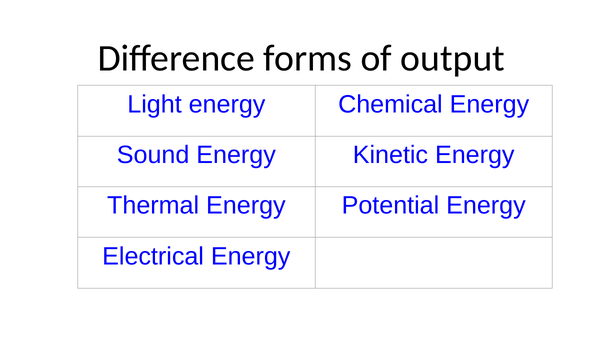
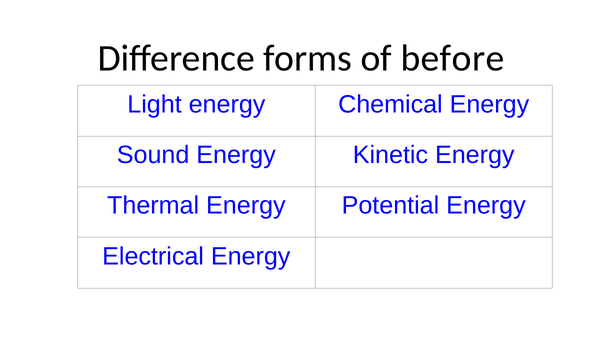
output: output -> before
